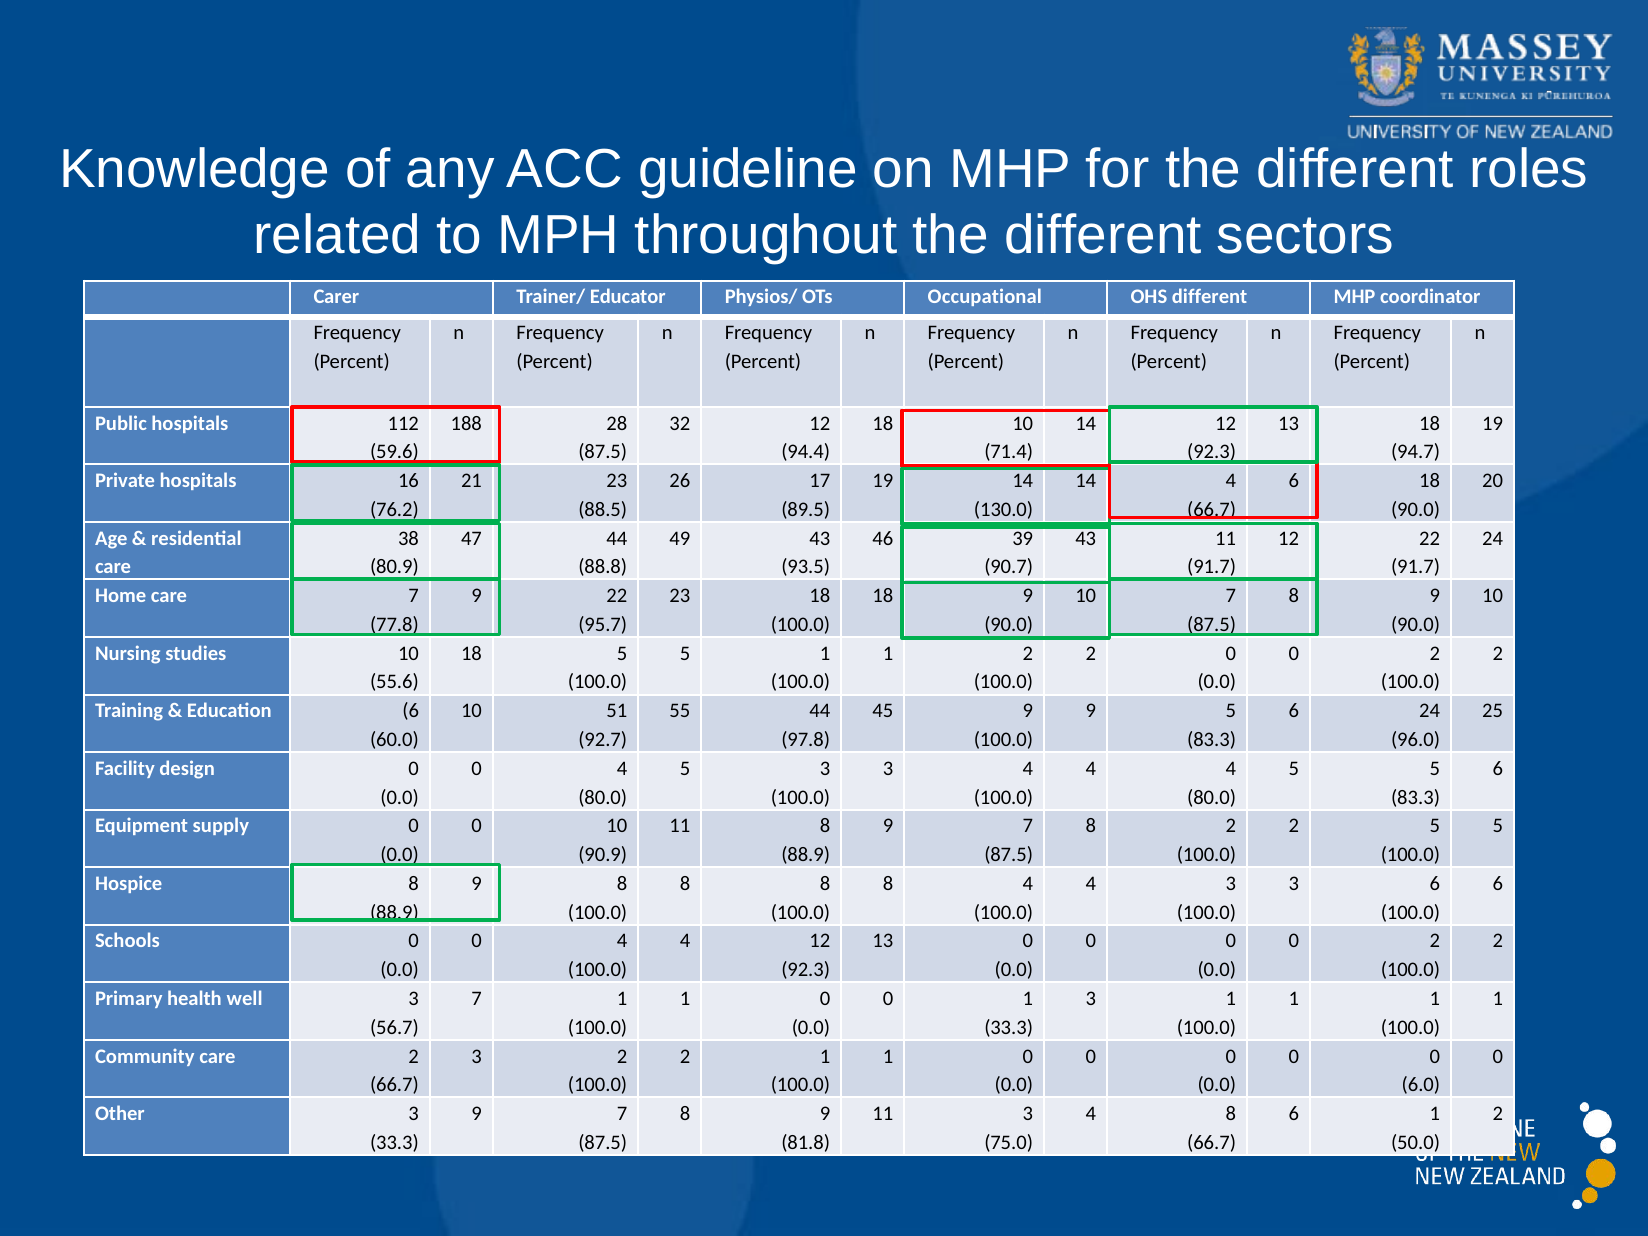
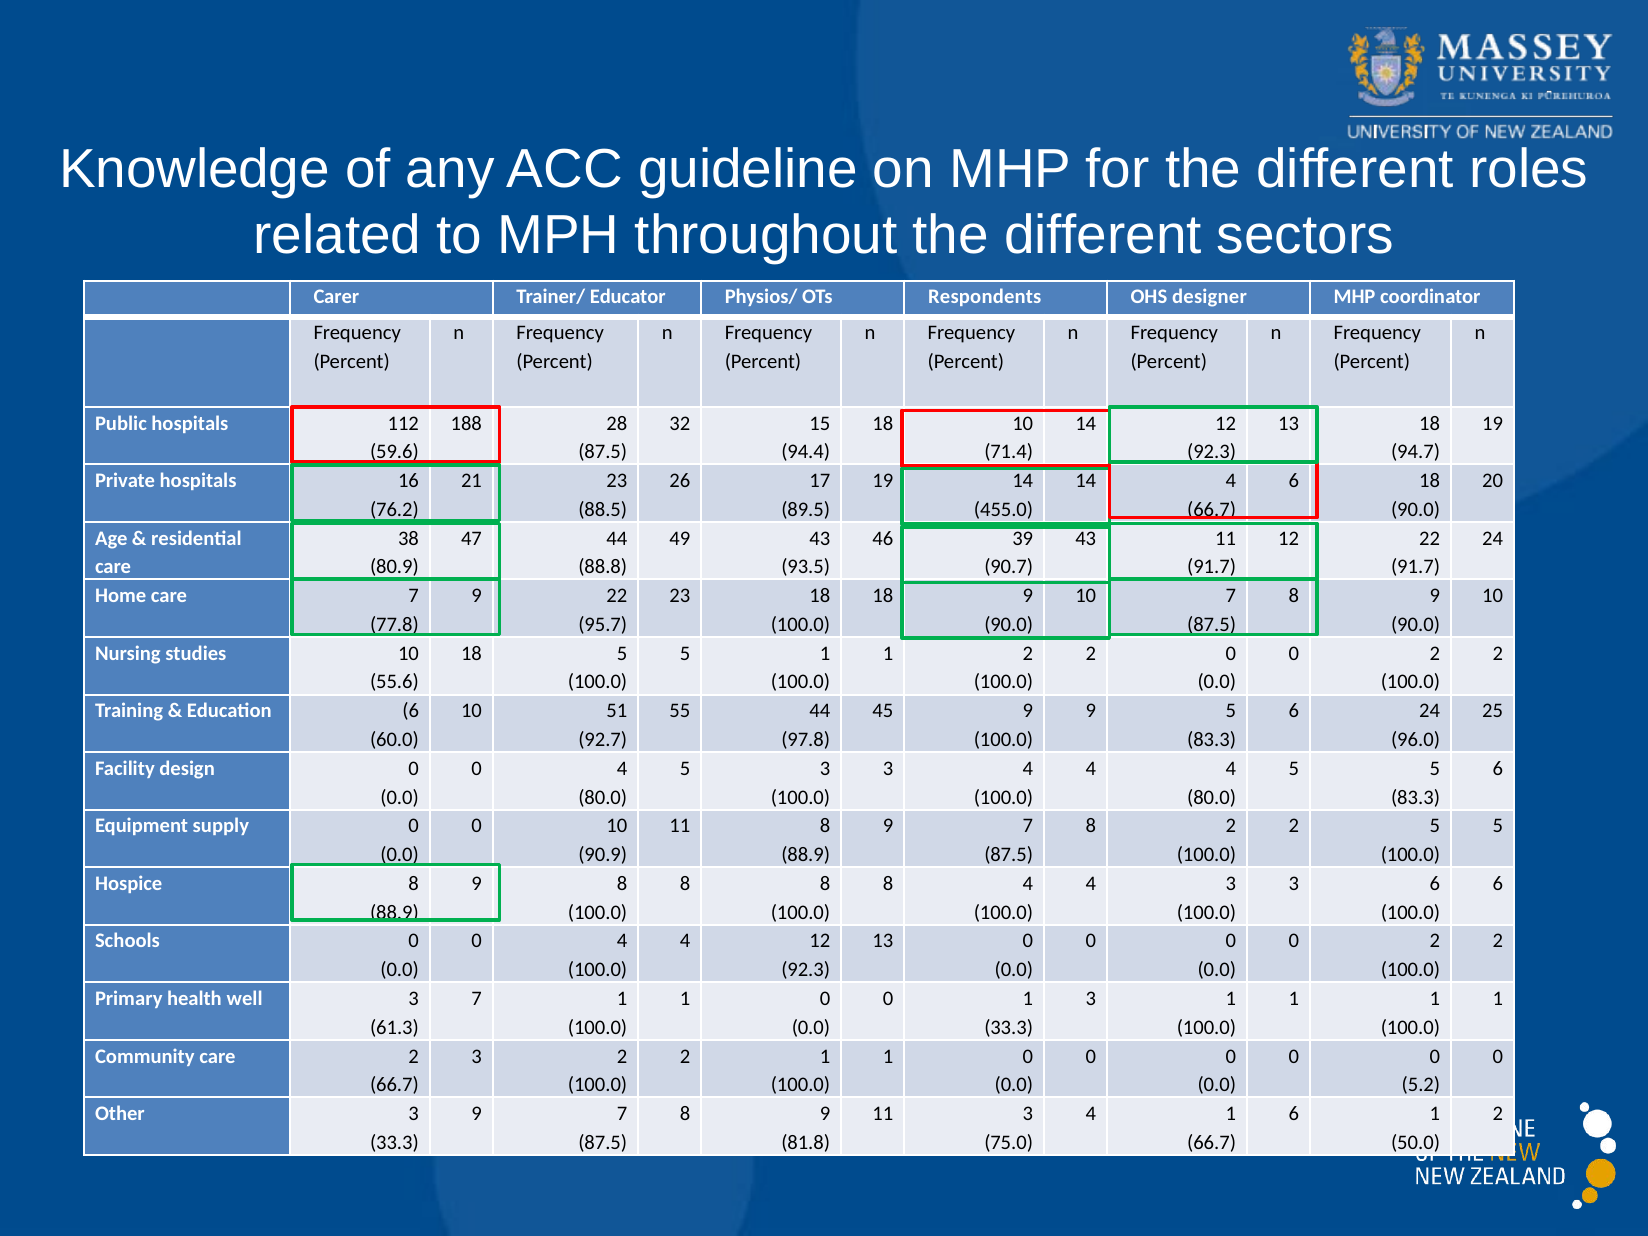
Occupational: Occupational -> Respondents
OHS different: different -> designer
32 12: 12 -> 15
130.0: 130.0 -> 455.0
56.7: 56.7 -> 61.3
6.0: 6.0 -> 5.2
4 8: 8 -> 1
